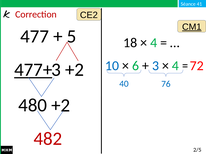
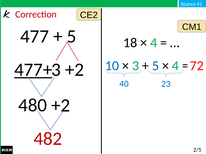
CM1 underline: present -> none
6 at (136, 66): 6 -> 3
3 at (155, 66): 3 -> 5
76: 76 -> 23
